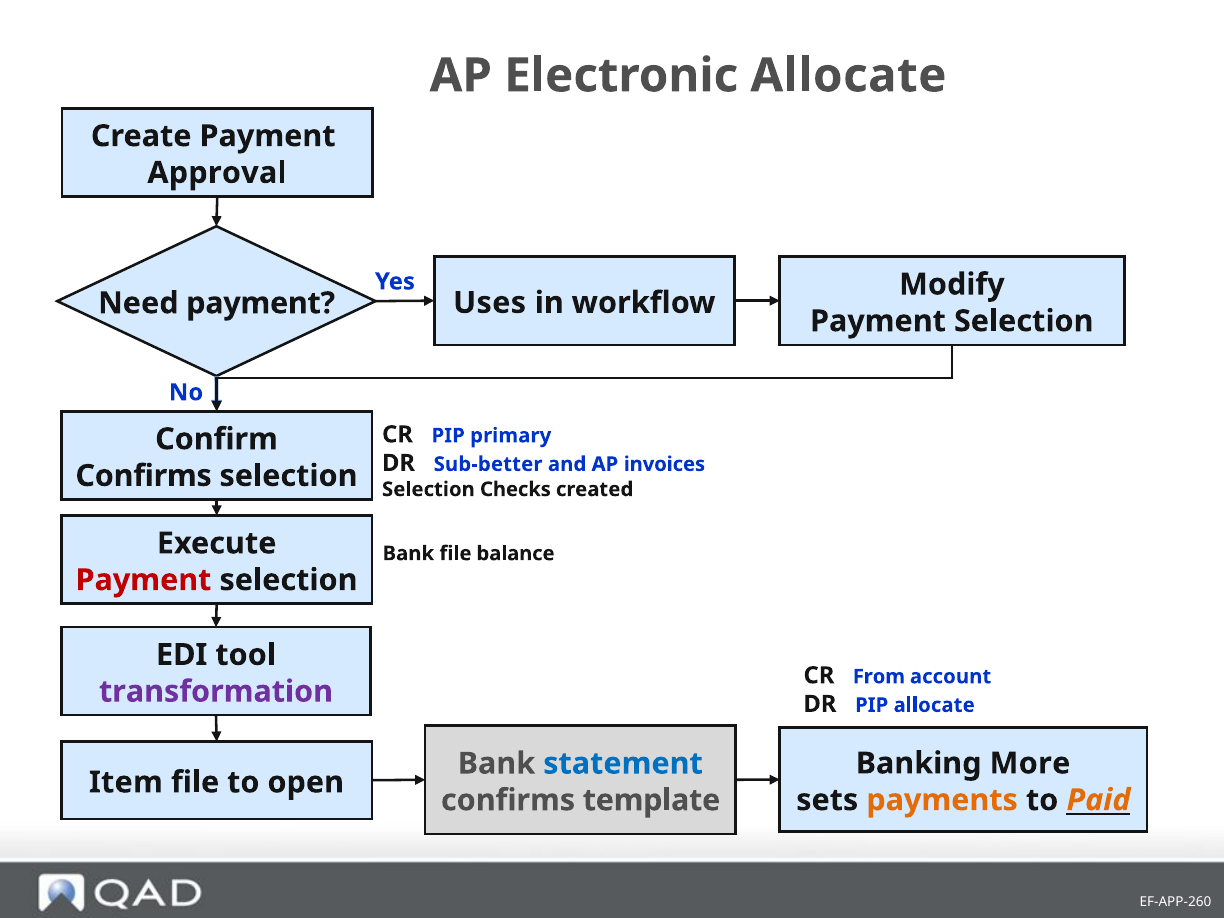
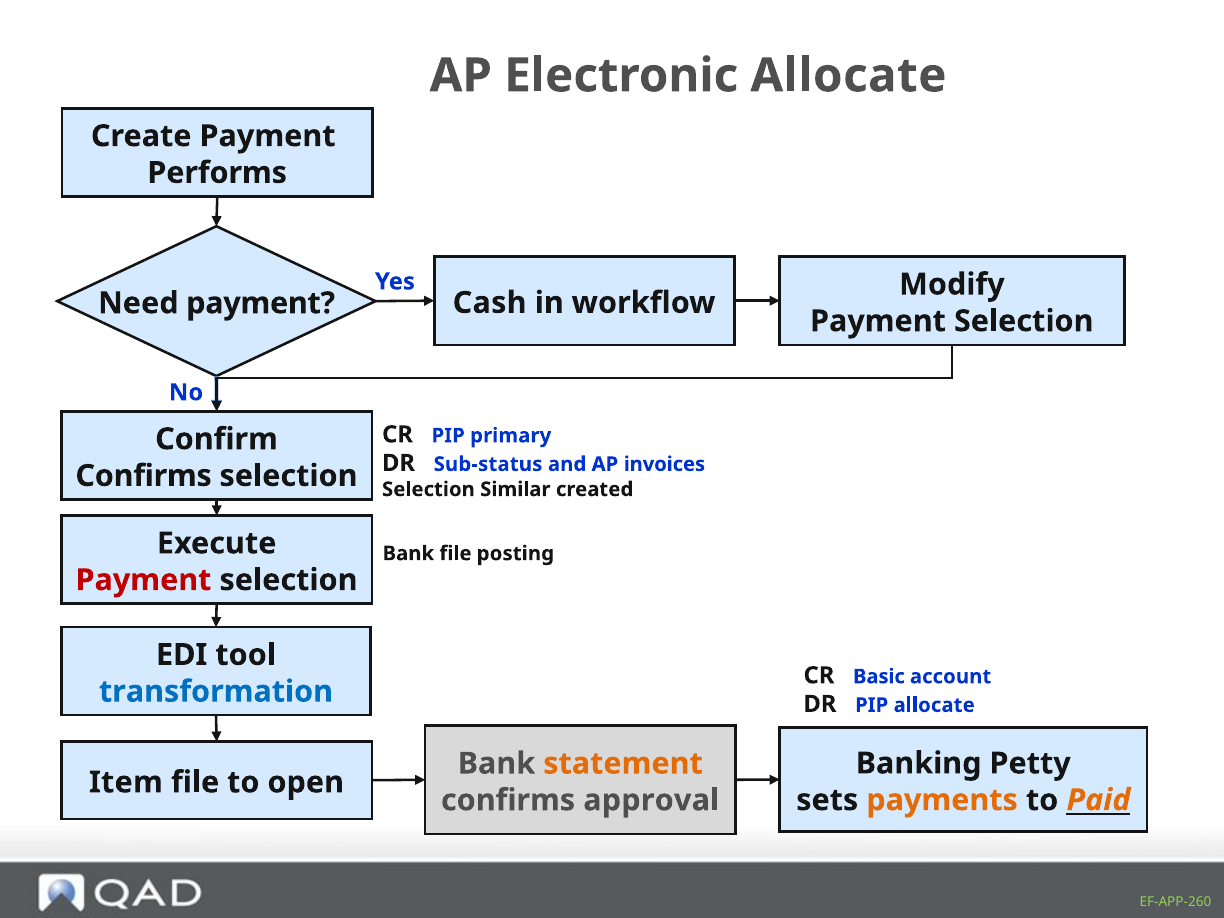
Approval: Approval -> Performs
Uses: Uses -> Cash
Sub-better: Sub-better -> Sub-status
Checks: Checks -> Similar
balance: balance -> posting
From: From -> Basic
transformation colour: purple -> blue
More: More -> Petty
statement colour: blue -> orange
template: template -> approval
EF-APP-260 colour: white -> light green
